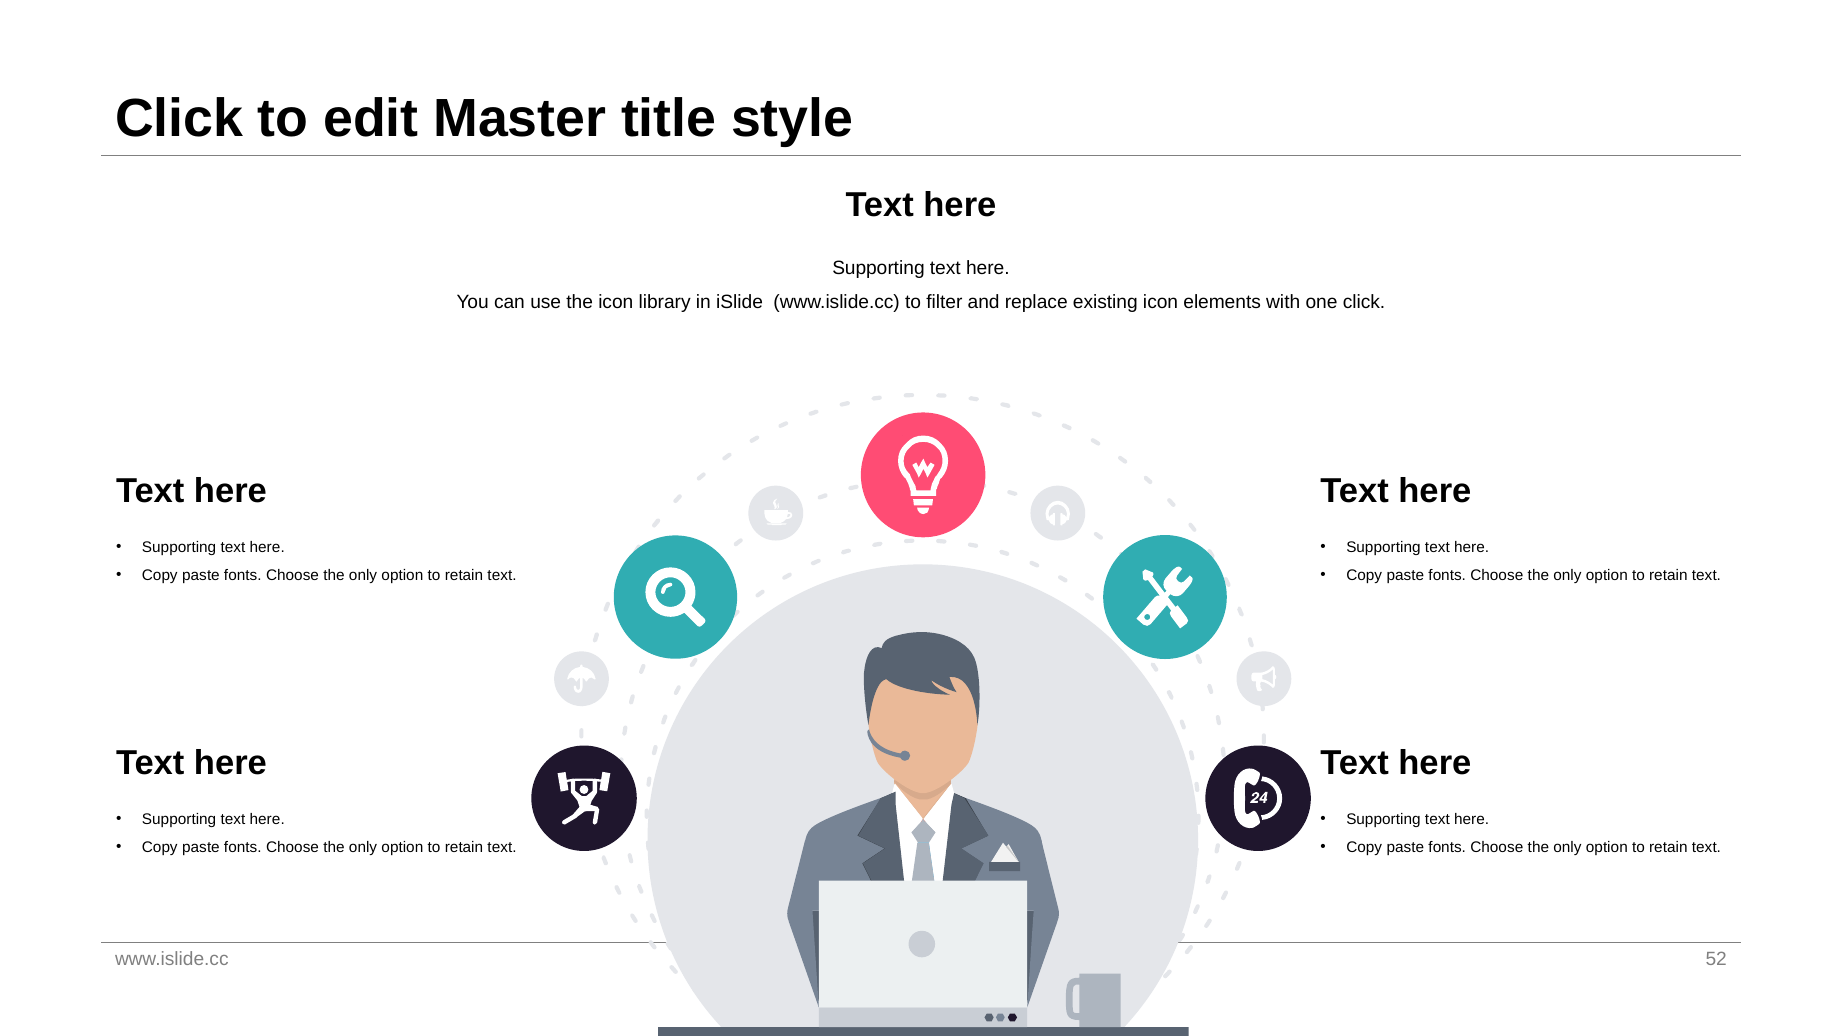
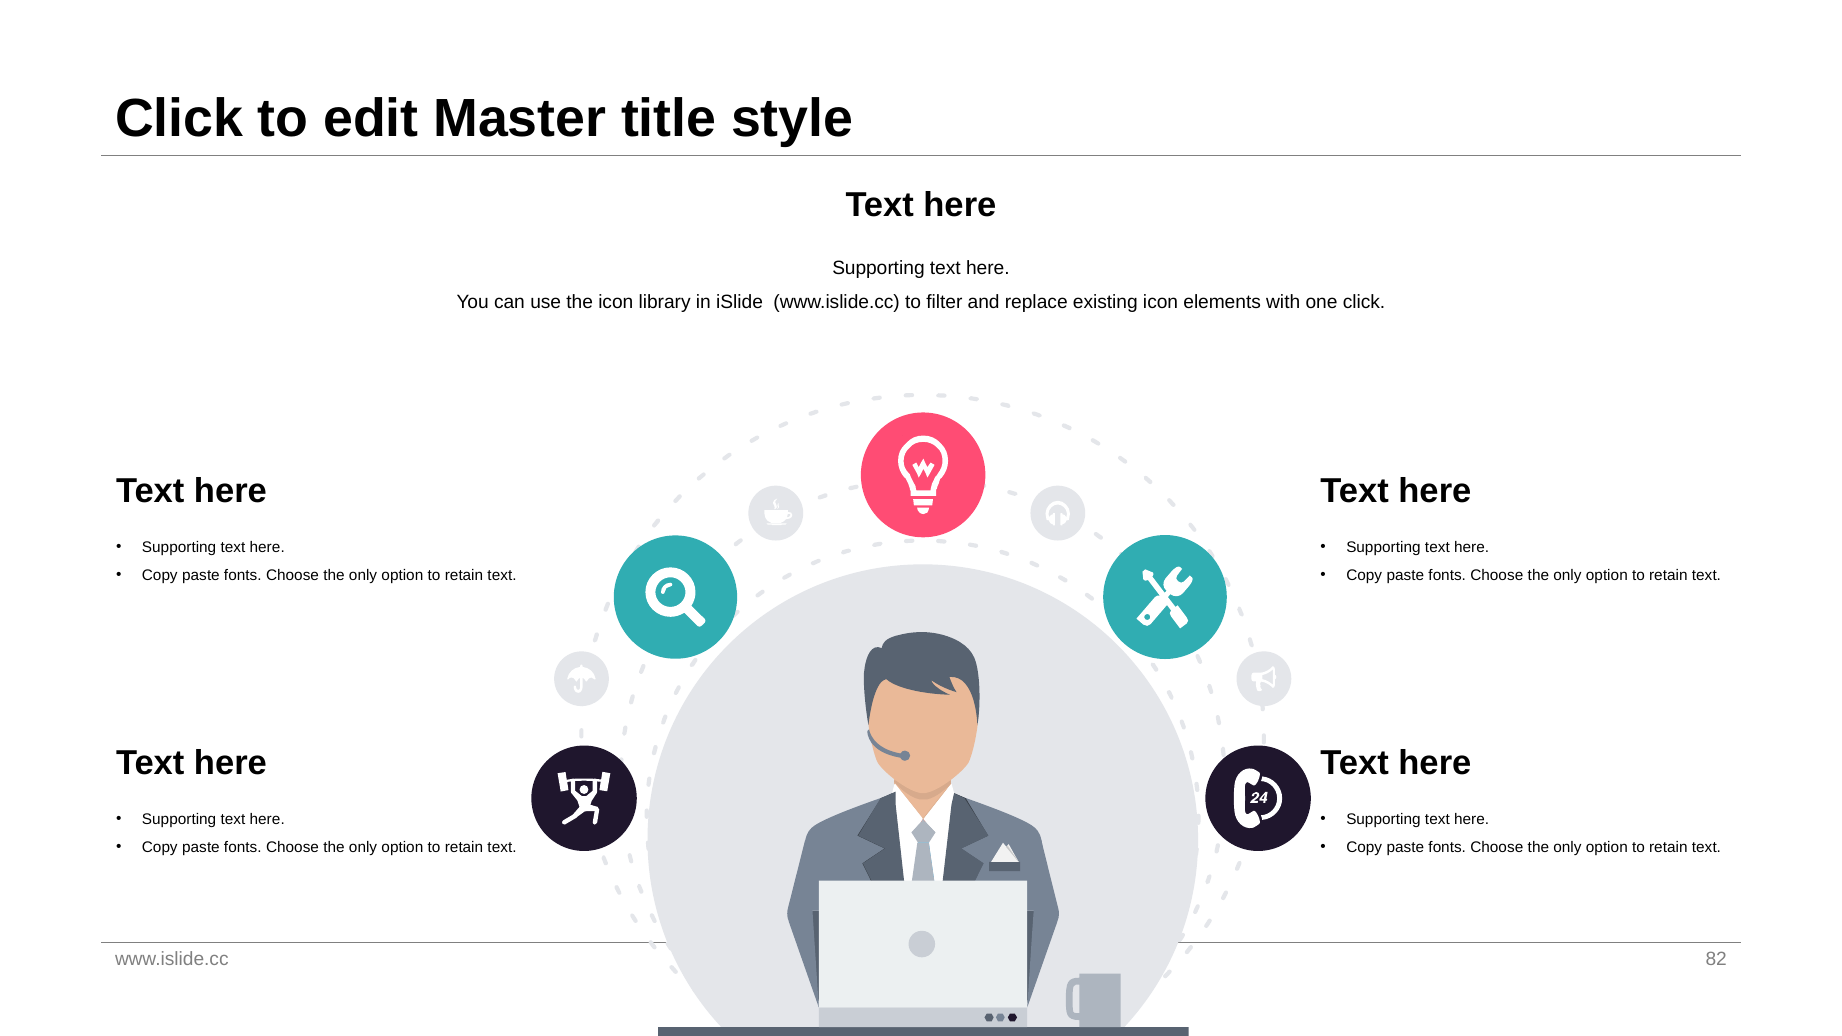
52: 52 -> 82
